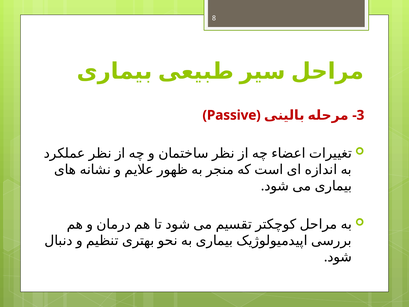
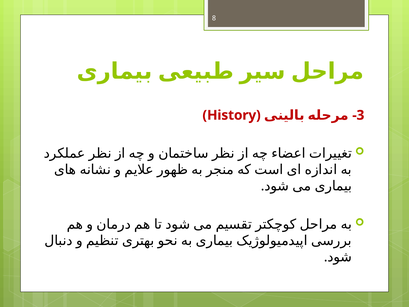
Passive: Passive -> History
